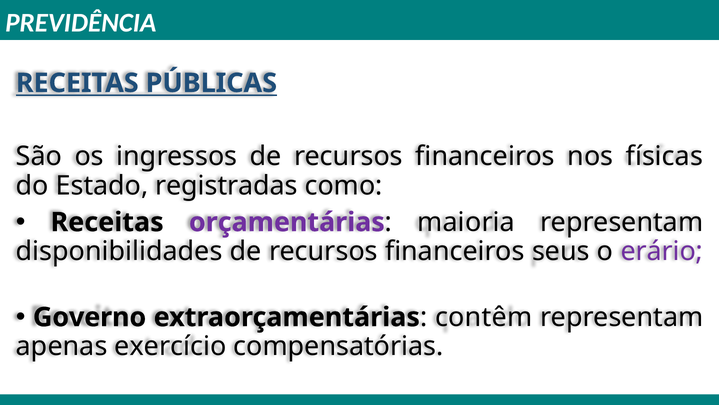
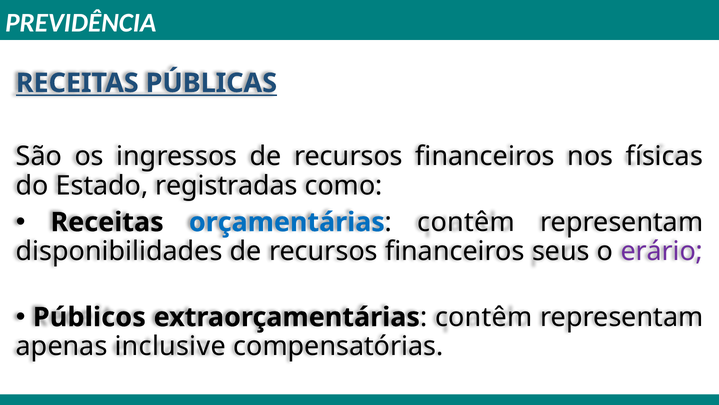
orçamentárias colour: purple -> blue
maioria at (466, 222): maioria -> contêm
Governo: Governo -> Públicos
exercício: exercício -> inclusive
